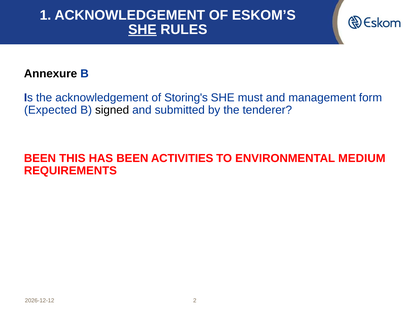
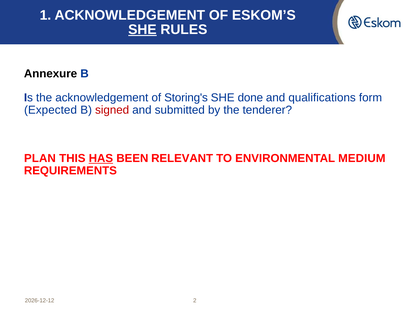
must: must -> done
management: management -> qualifications
signed colour: black -> red
BEEN at (40, 158): BEEN -> PLAN
HAS underline: none -> present
ACTIVITIES: ACTIVITIES -> RELEVANT
